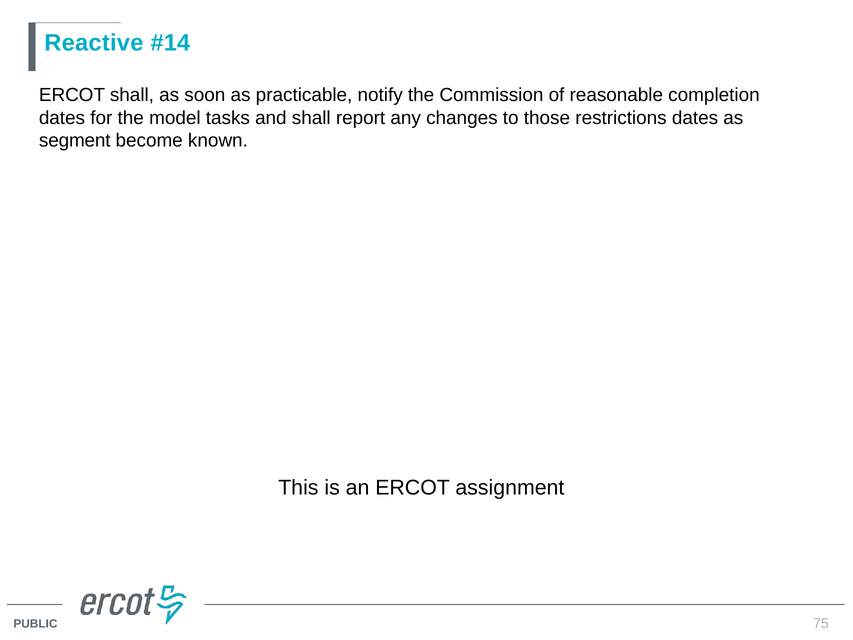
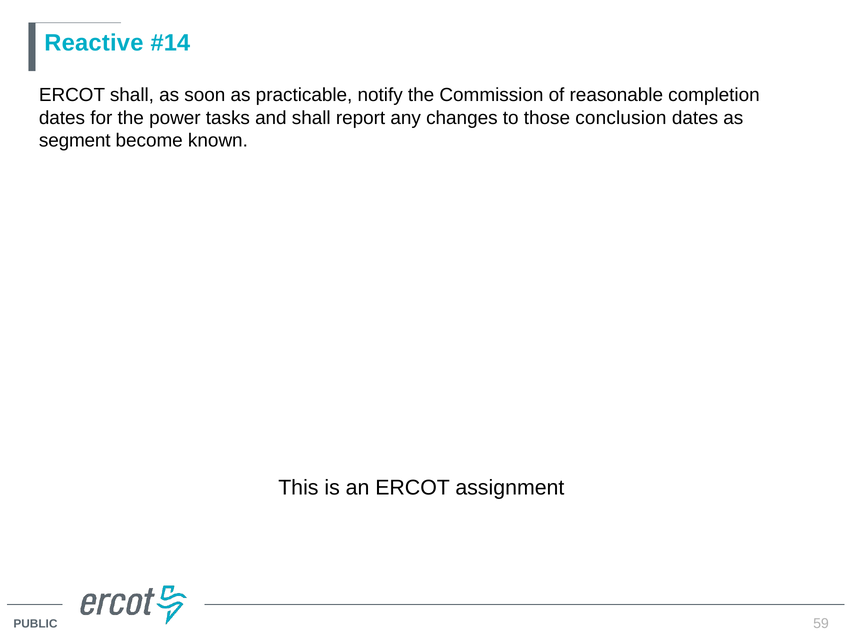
model: model -> power
restrictions: restrictions -> conclusion
75: 75 -> 59
